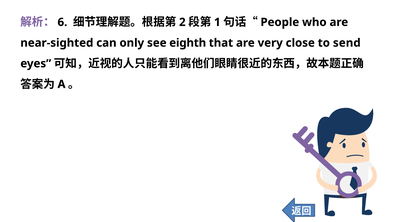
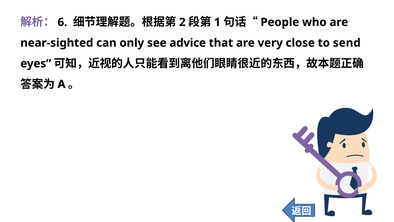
eighth: eighth -> advice
